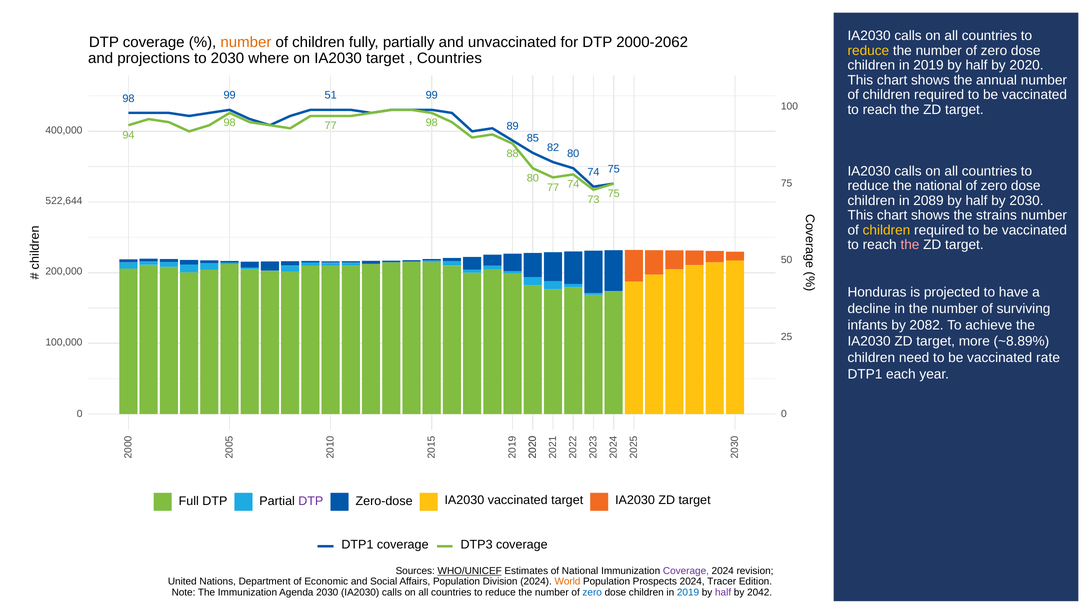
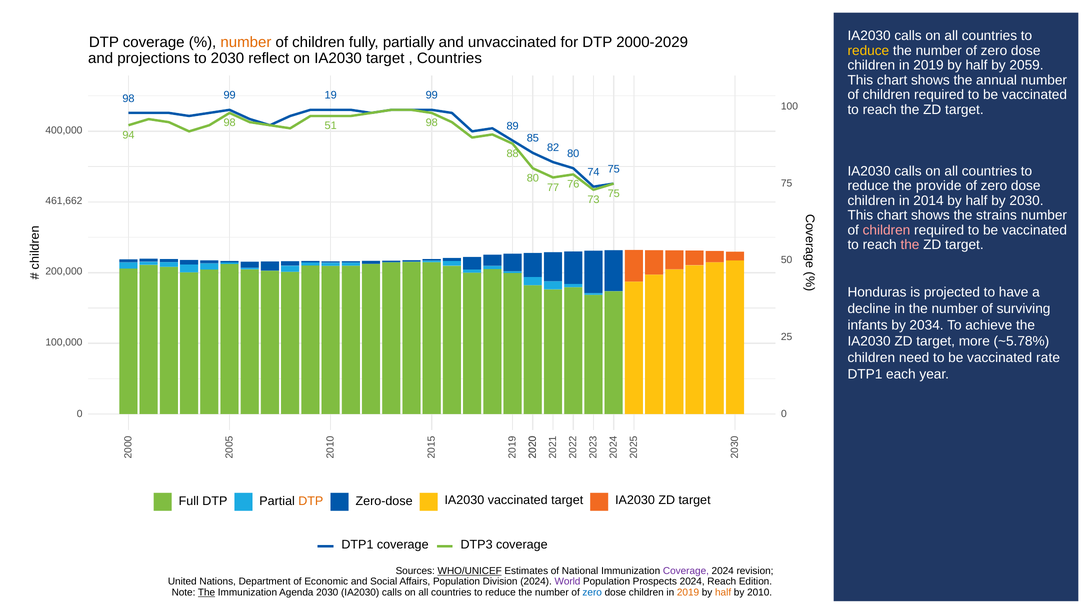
2000-2062: 2000-2062 -> 2000-2029
where: where -> reflect
2020: 2020 -> 2059
51: 51 -> 19
98 77: 77 -> 51
the national: national -> provide
77 74: 74 -> 76
2089: 2089 -> 2014
522,644: 522,644 -> 461,662
children at (886, 230) colour: yellow -> pink
2082: 2082 -> 2034
~8.89%: ~8.89% -> ~5.78%
DTP at (311, 502) colour: purple -> orange
World colour: orange -> purple
2024 Tracer: Tracer -> Reach
The at (207, 593) underline: none -> present
2019 at (688, 593) colour: blue -> orange
half at (723, 593) colour: purple -> orange
2042: 2042 -> 2010
